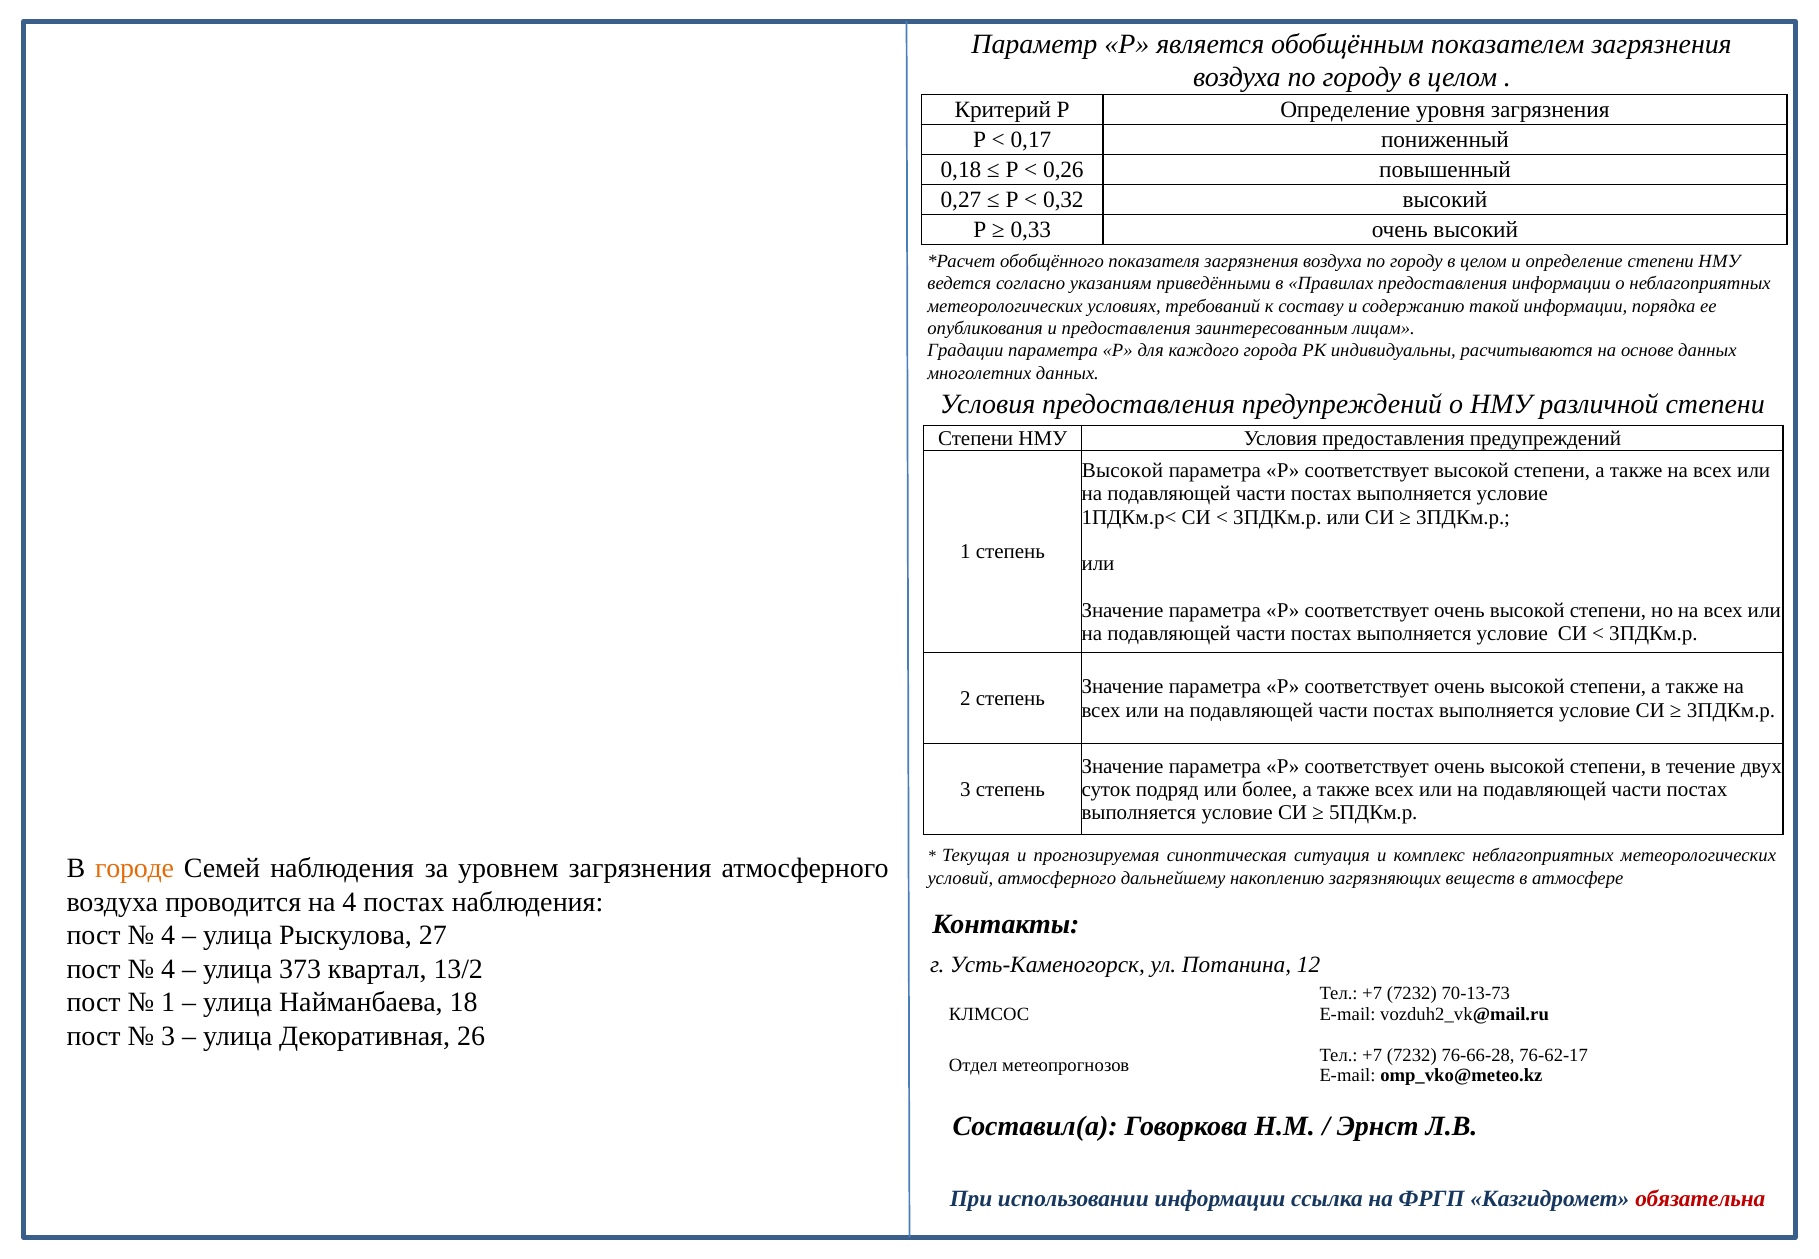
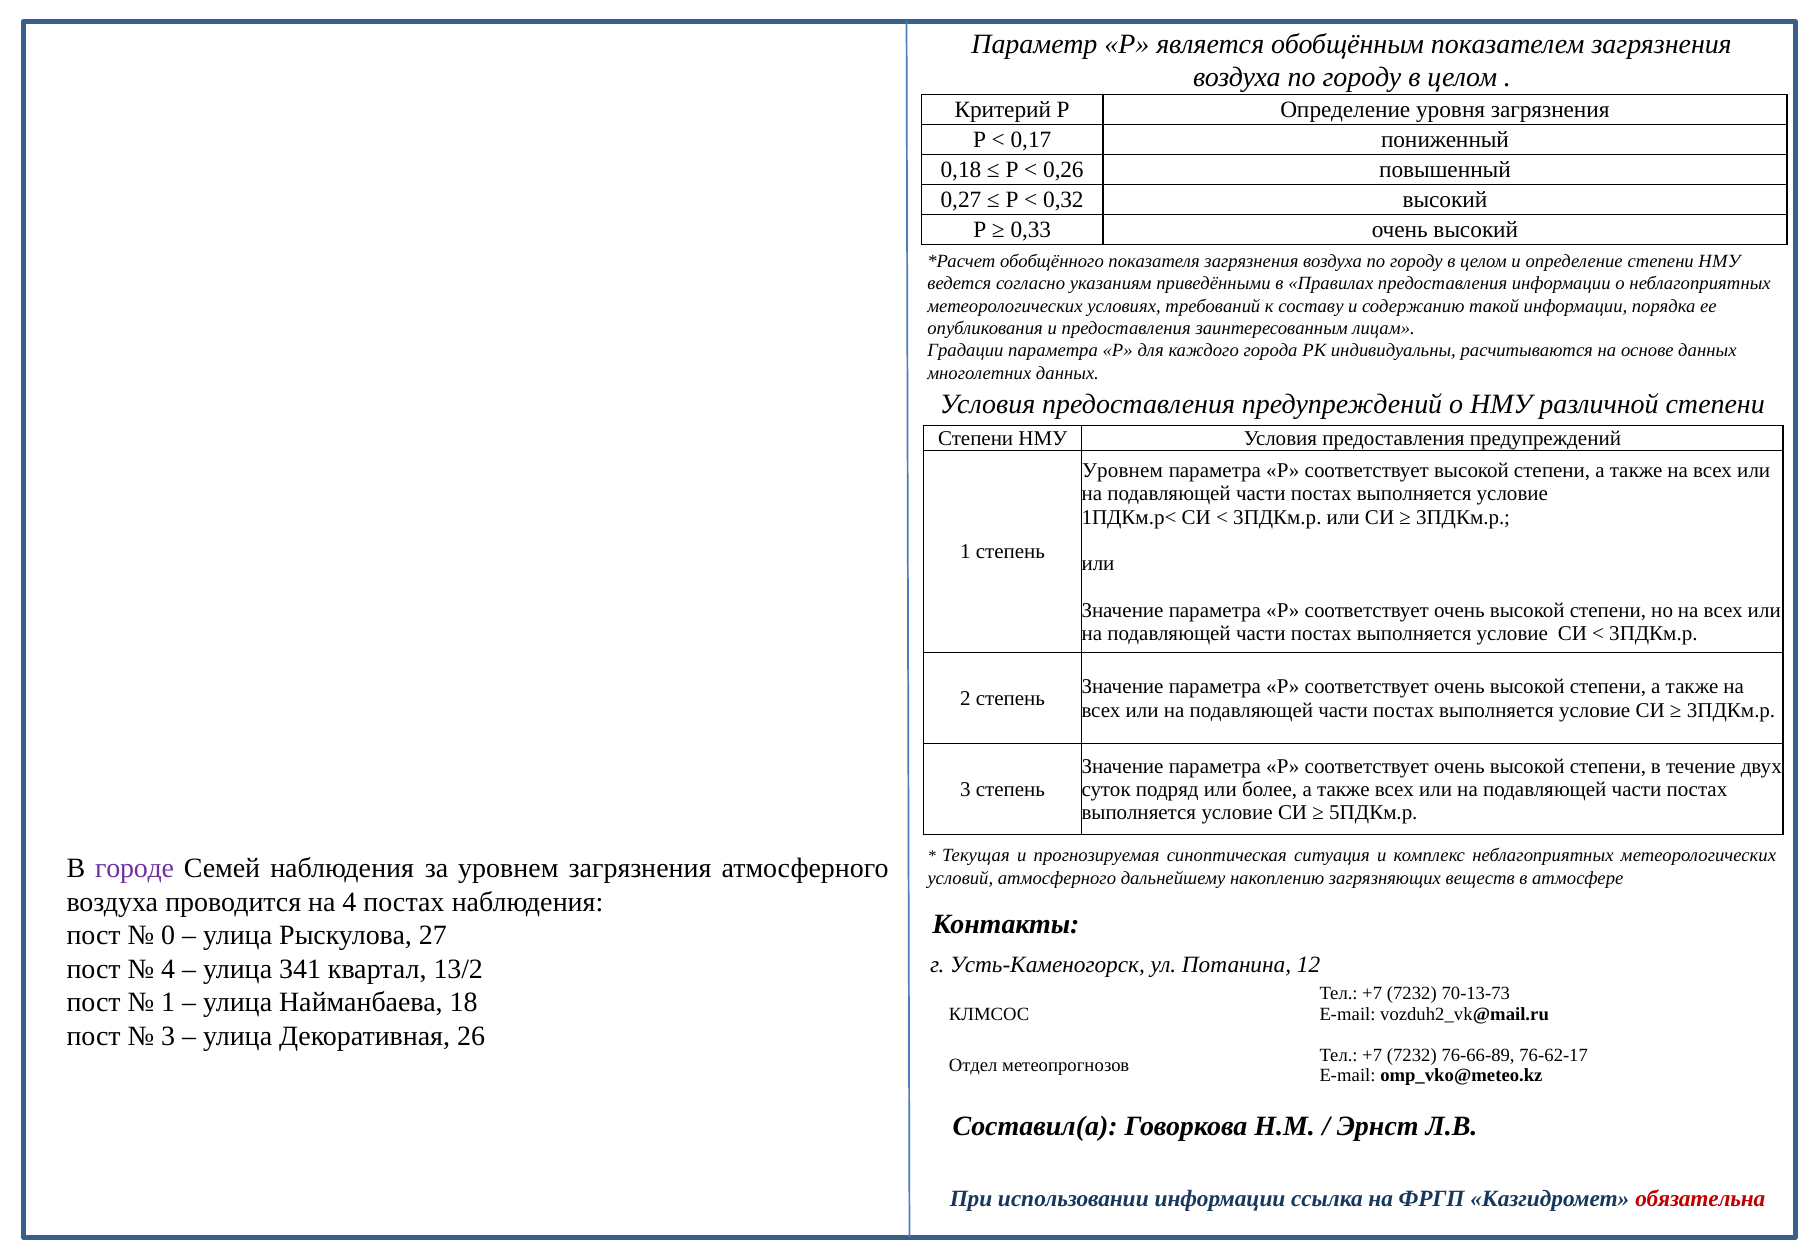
Высокой at (1122, 471): Высокой -> Уровнем
городе colour: orange -> purple
4 at (168, 936): 4 -> 0
373: 373 -> 341
76-66-28: 76-66-28 -> 76-66-89
